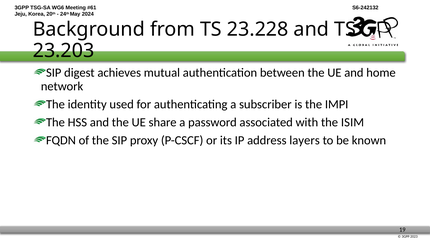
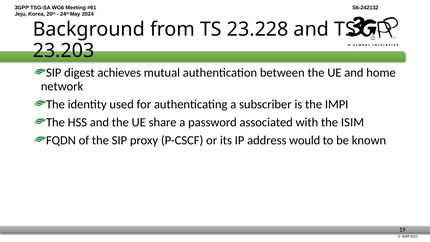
layers: layers -> would
